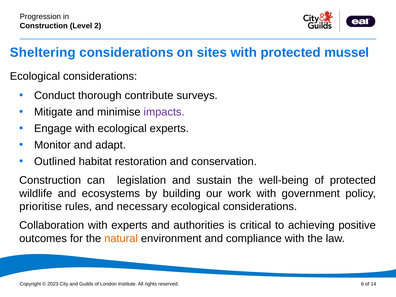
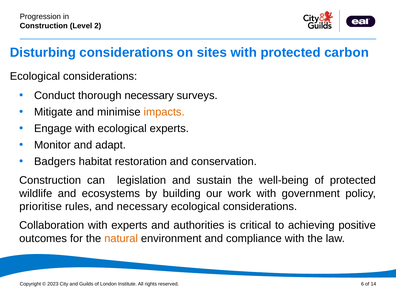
Sheltering: Sheltering -> Disturbing
mussel: mussel -> carbon
thorough contribute: contribute -> necessary
impacts colour: purple -> orange
Outlined: Outlined -> Badgers
